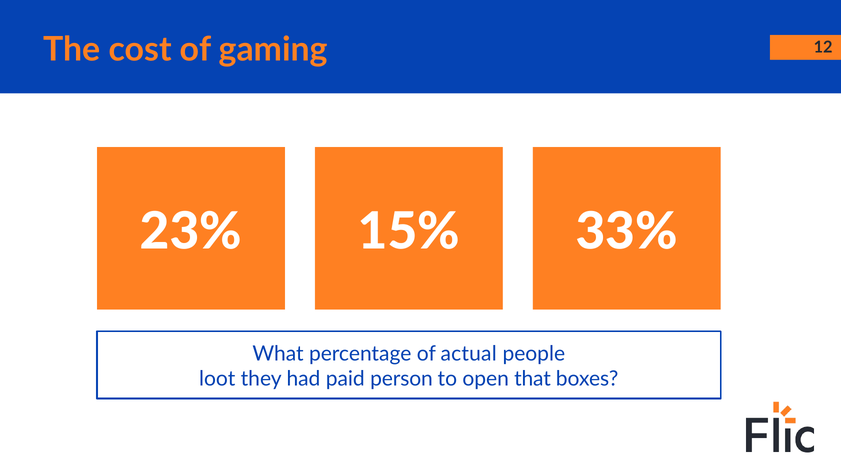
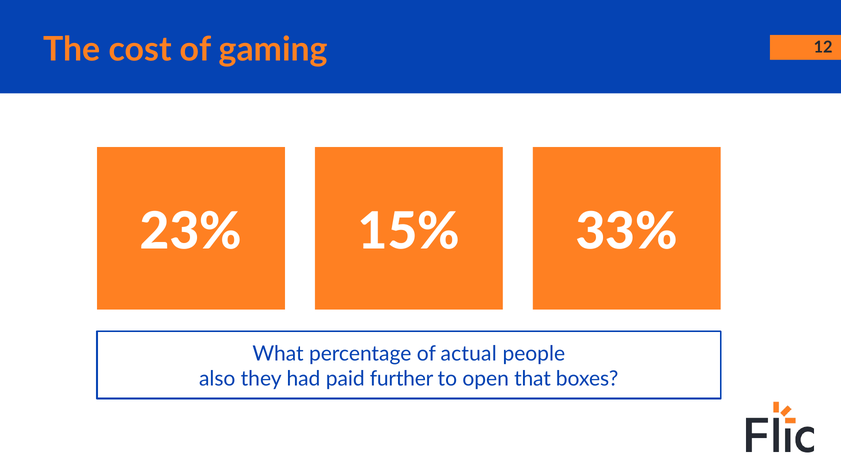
loot: loot -> also
person: person -> further
